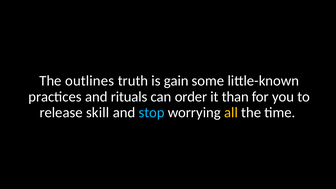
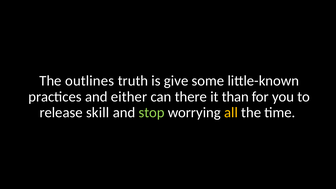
gain: gain -> give
rituals: rituals -> either
order: order -> there
stop colour: light blue -> light green
